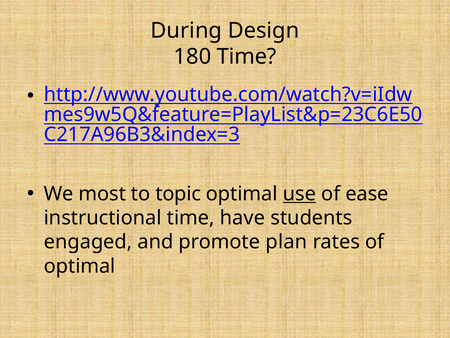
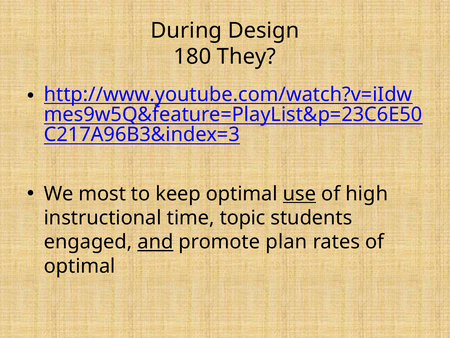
180 Time: Time -> They
topic: topic -> keep
ease: ease -> high
have: have -> topic
and underline: none -> present
